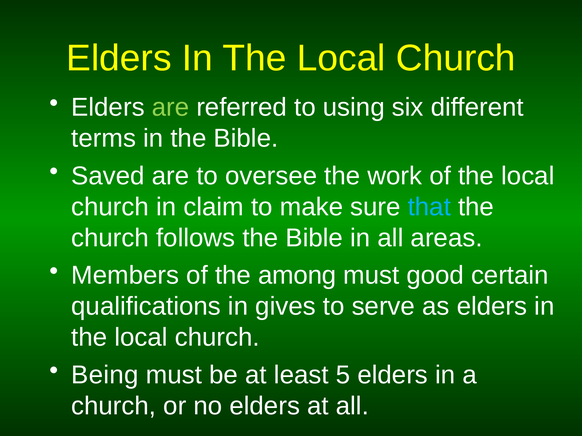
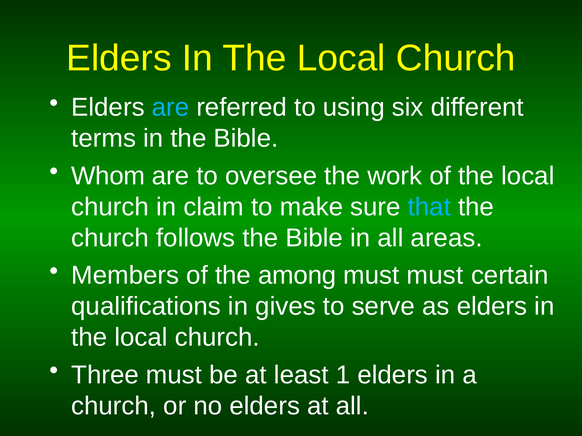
are at (170, 108) colour: light green -> light blue
Saved: Saved -> Whom
must good: good -> must
Being: Being -> Three
5: 5 -> 1
